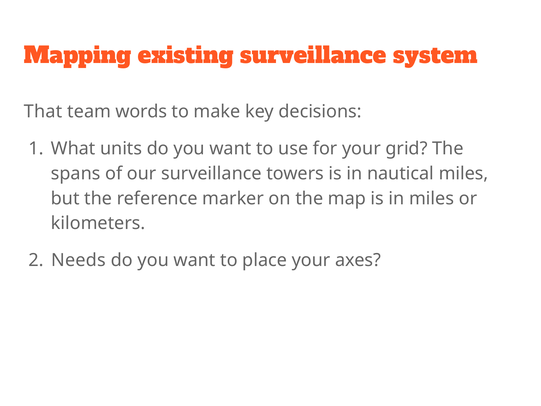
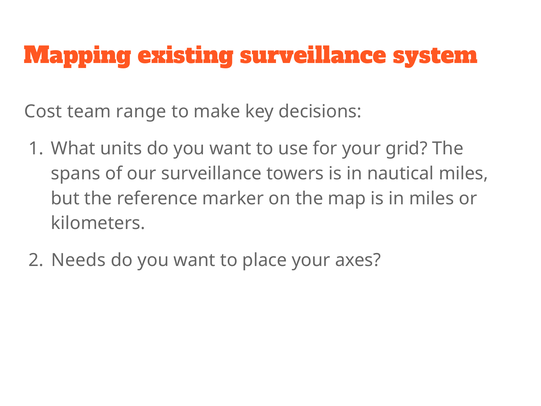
That: That -> Cost
words: words -> range
